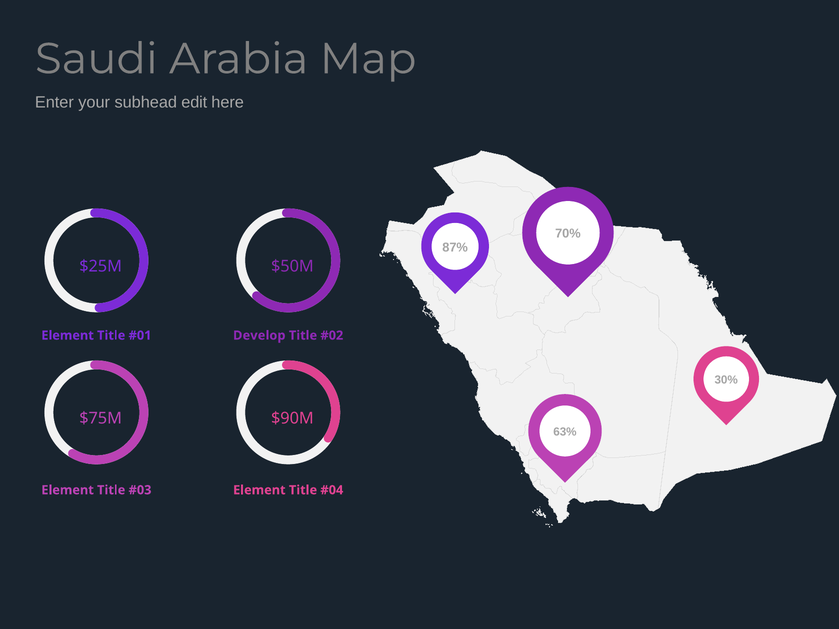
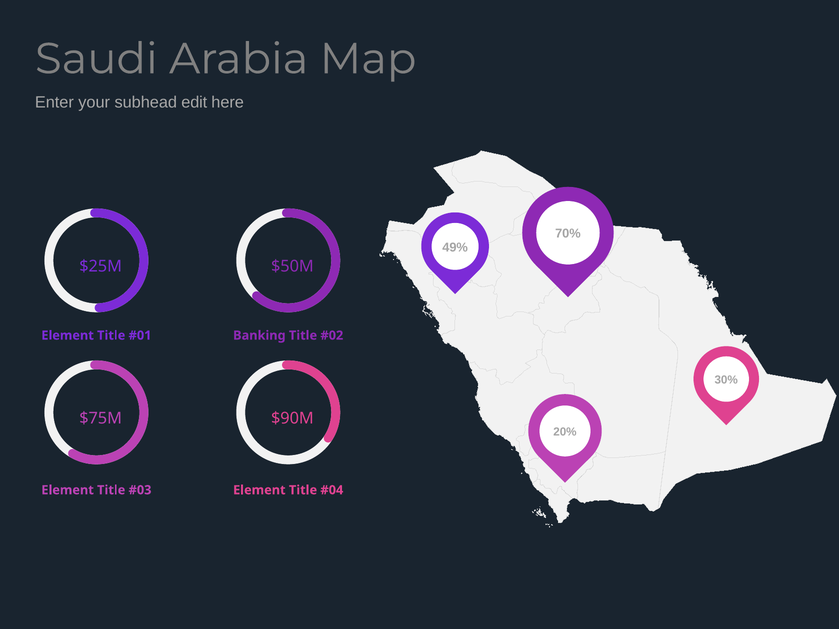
87%: 87% -> 49%
Develop: Develop -> Banking
63%: 63% -> 20%
